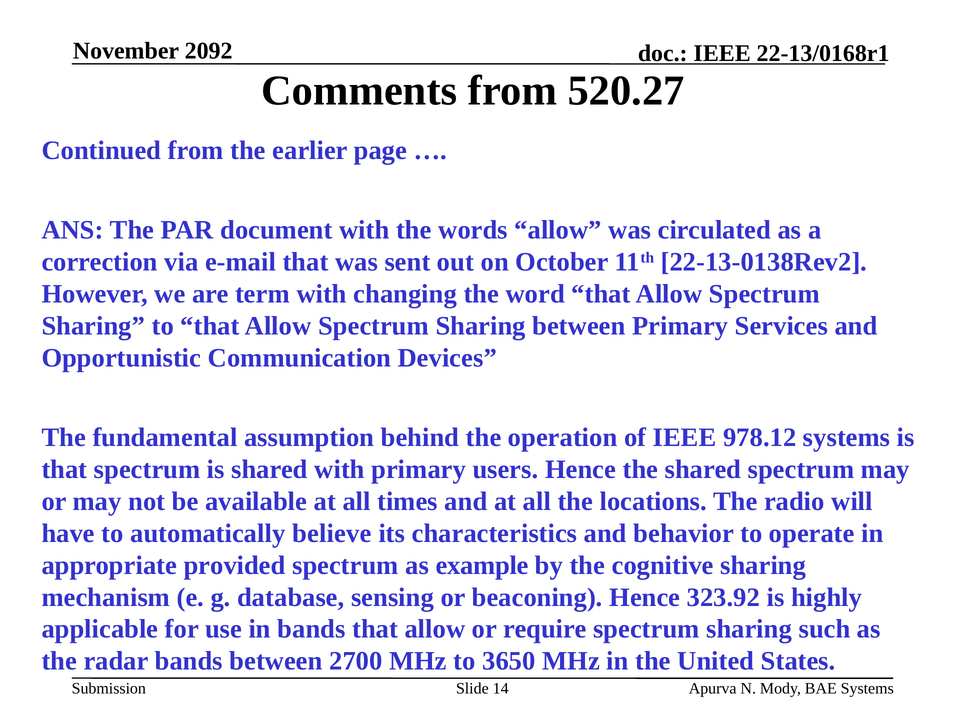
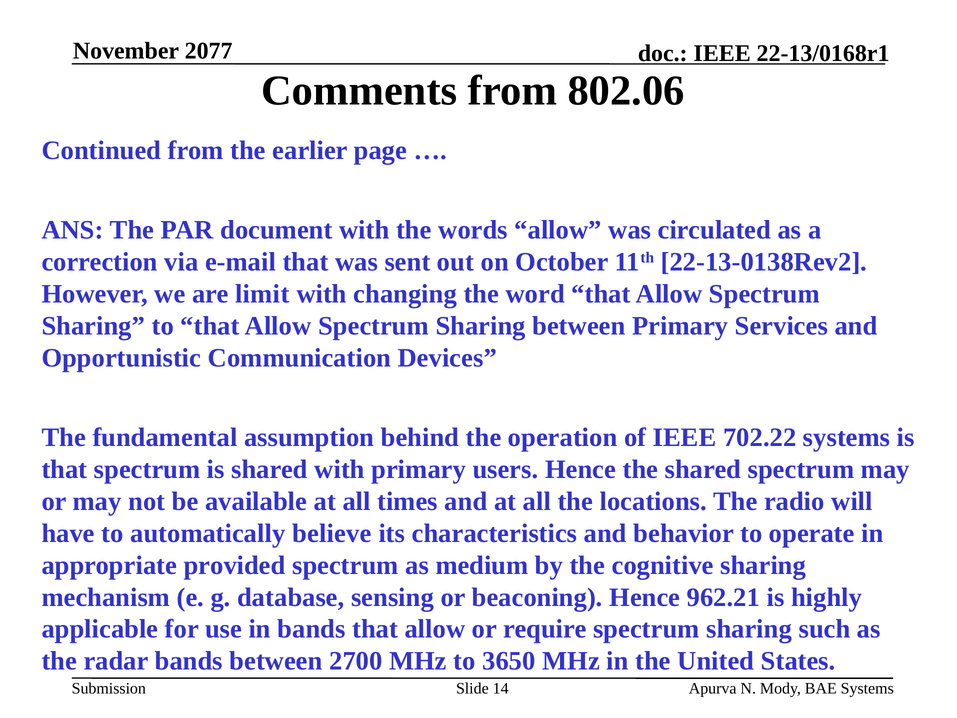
2092: 2092 -> 2077
520.27: 520.27 -> 802.06
term: term -> limit
978.12: 978.12 -> 702.22
example: example -> medium
323.92: 323.92 -> 962.21
